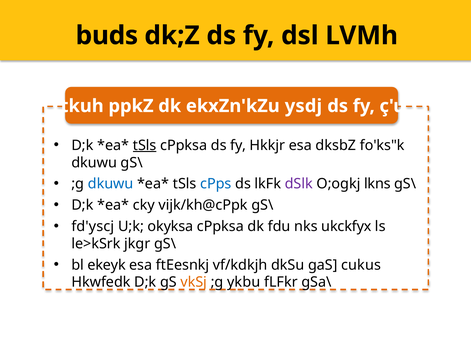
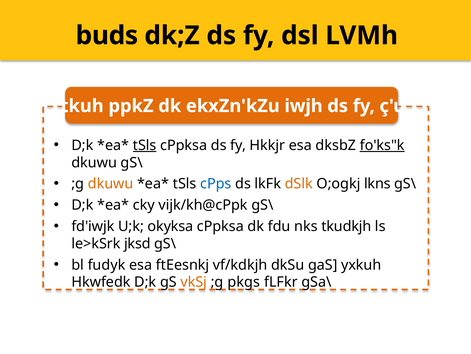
ysdj: ysdj -> iwjh
fo'ks"k underline: none -> present
dkuwu at (111, 184) colour: blue -> orange
dSlk colour: purple -> orange
fd'yscj: fd'yscj -> fd'iwjk
ukckfyx: ukckfyx -> tkudkjh
jkgr: jkgr -> jksd
ekeyk: ekeyk -> fudyk
cukus: cukus -> yxkuh
ykbu: ykbu -> pkgs
